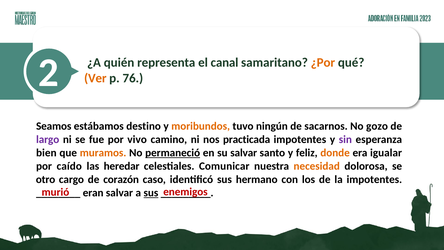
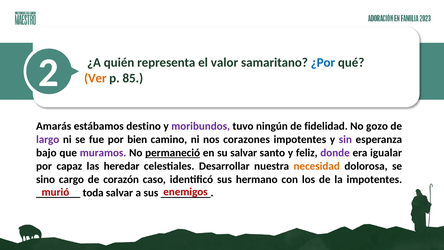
canal: canal -> valor
¿Por colour: orange -> blue
76: 76 -> 85
Seamos: Seamos -> Amarás
moribundos colour: orange -> purple
sacarnos: sacarnos -> fidelidad
vivo: vivo -> bien
practicada: practicada -> corazones
bien: bien -> bajo
muramos colour: orange -> purple
donde colour: orange -> purple
caído: caído -> capaz
Comunicar: Comunicar -> Desarrollar
otro: otro -> sino
eran: eran -> toda
sus at (151, 193) underline: present -> none
